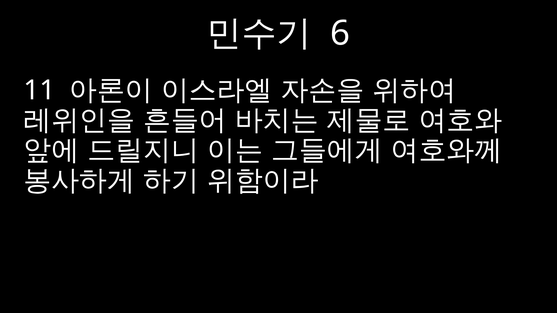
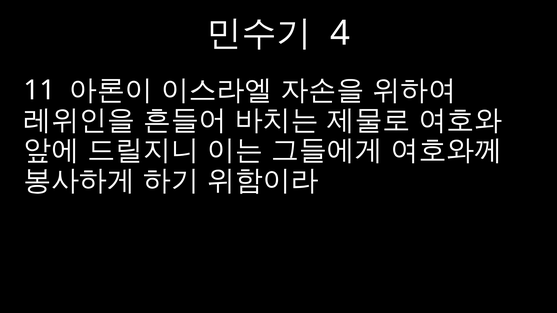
6: 6 -> 4
